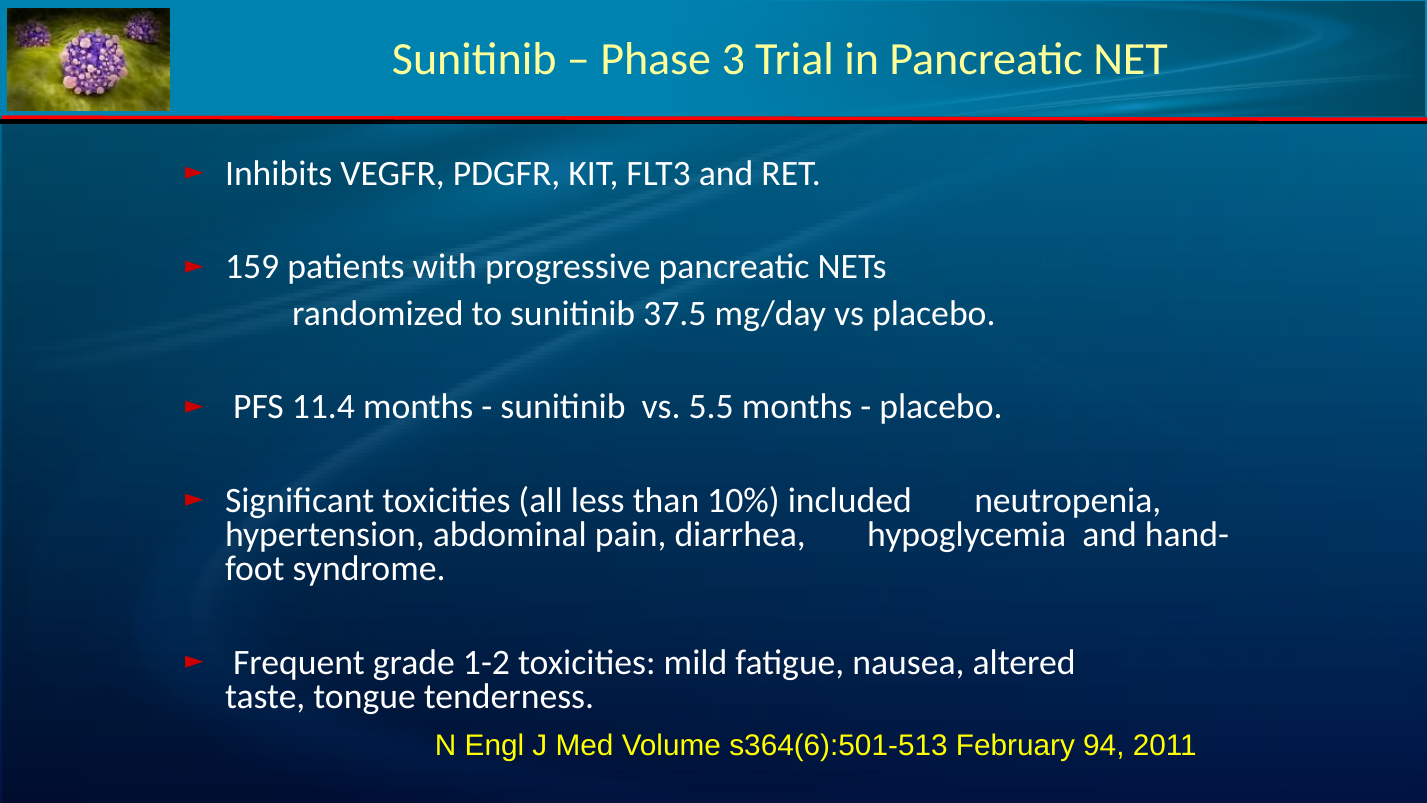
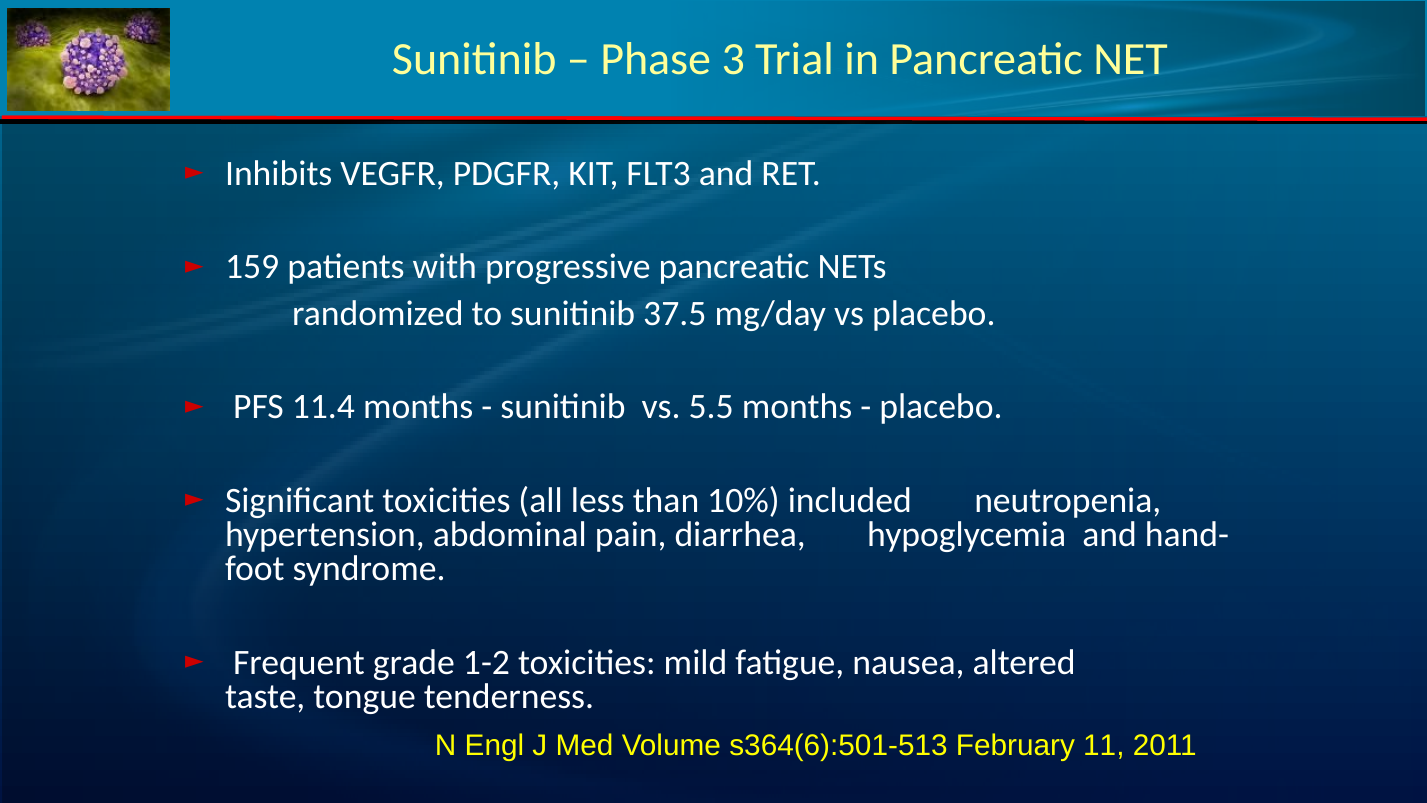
94: 94 -> 11
